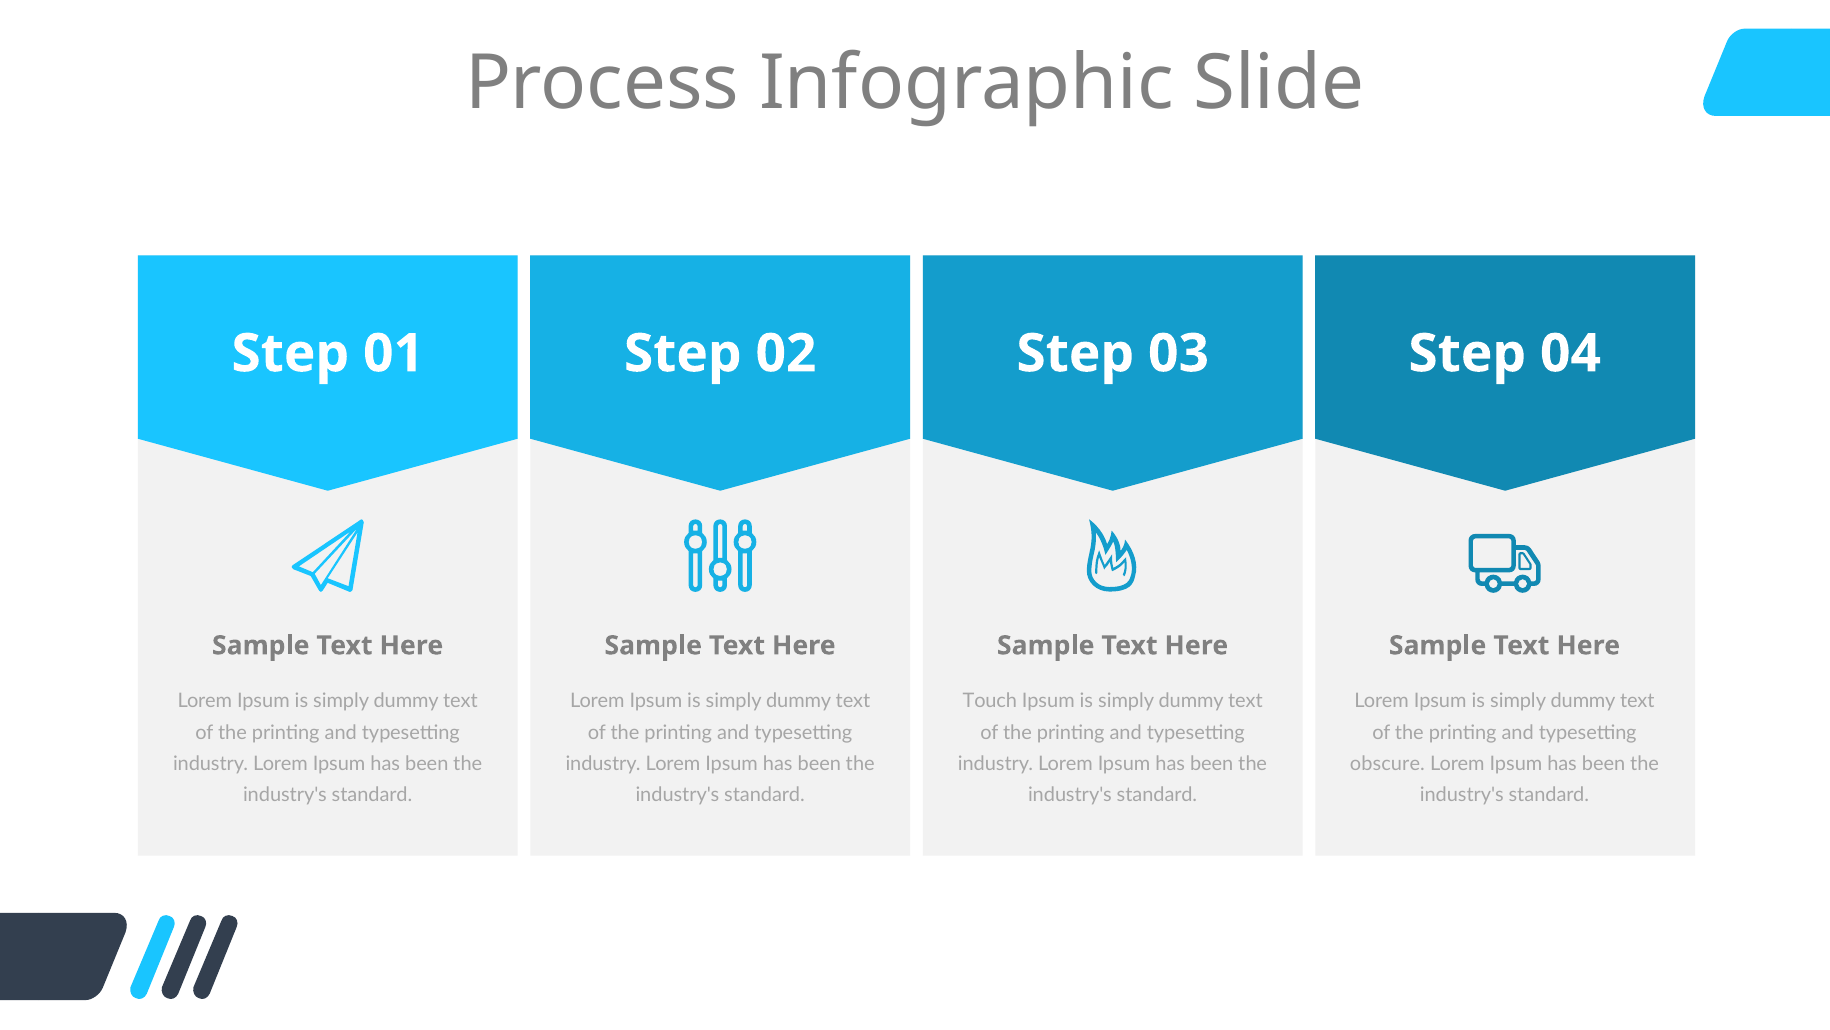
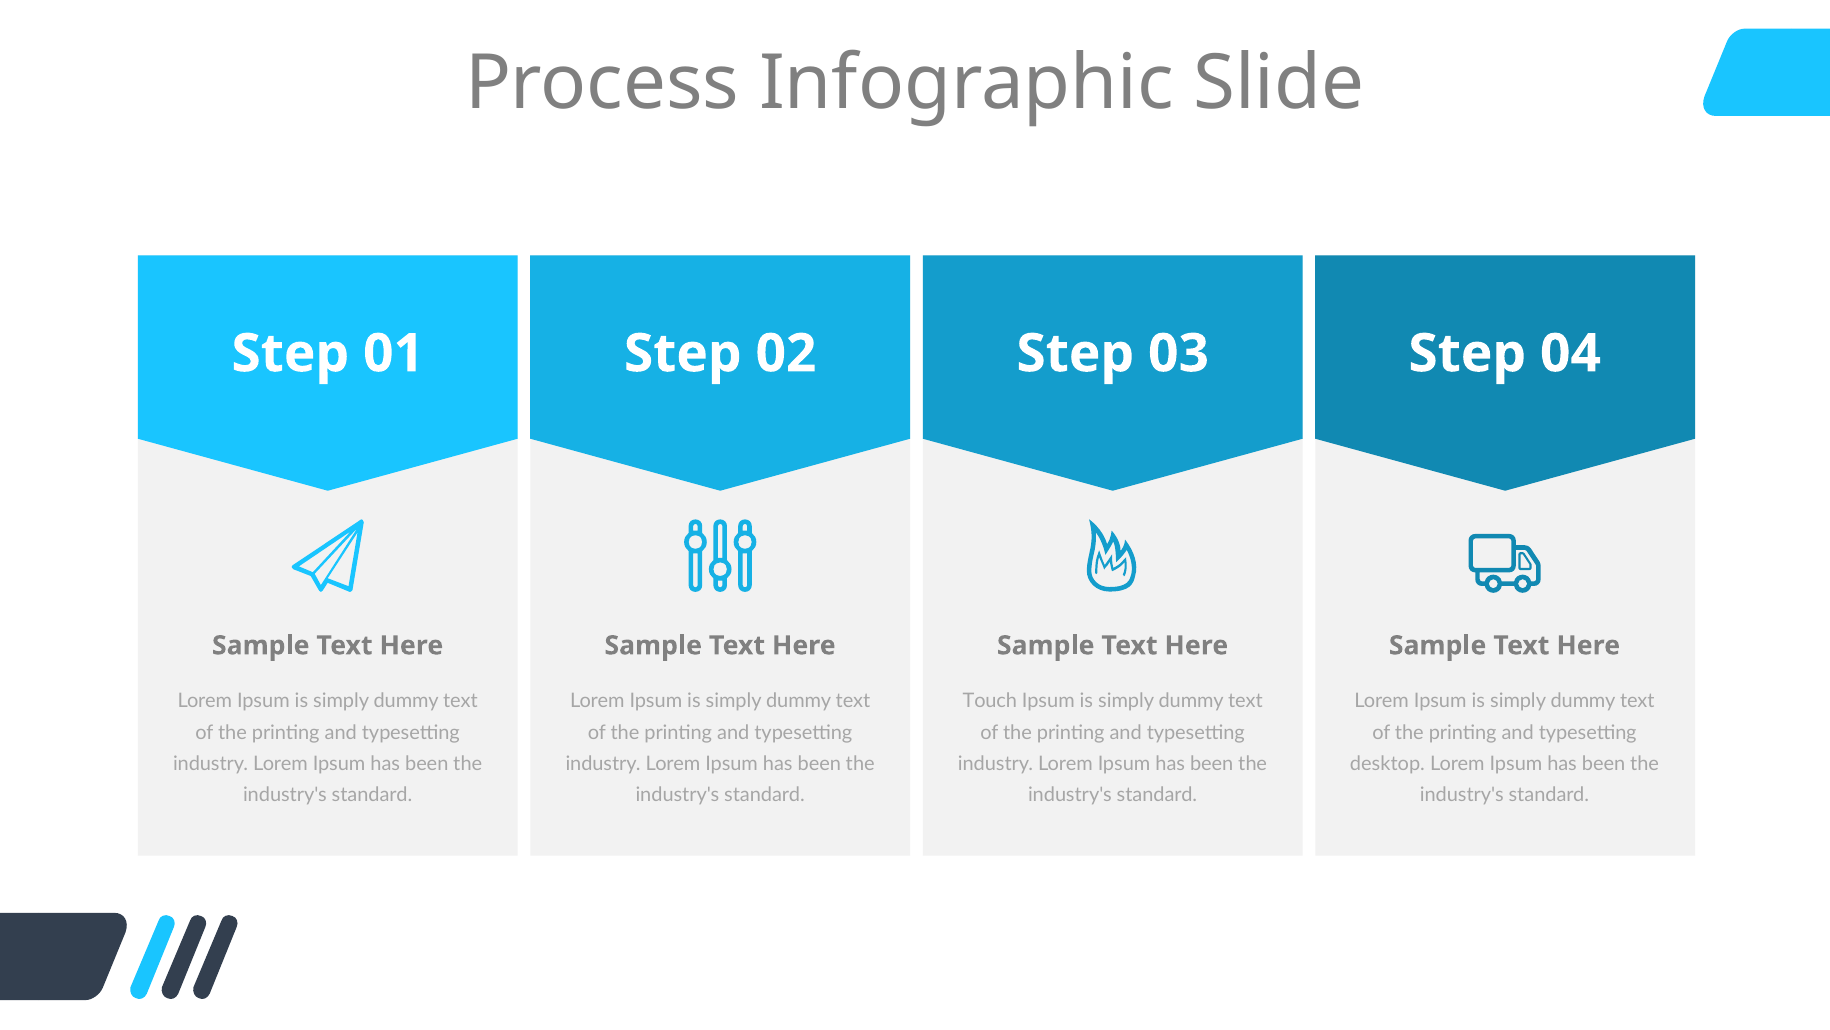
obscure: obscure -> desktop
